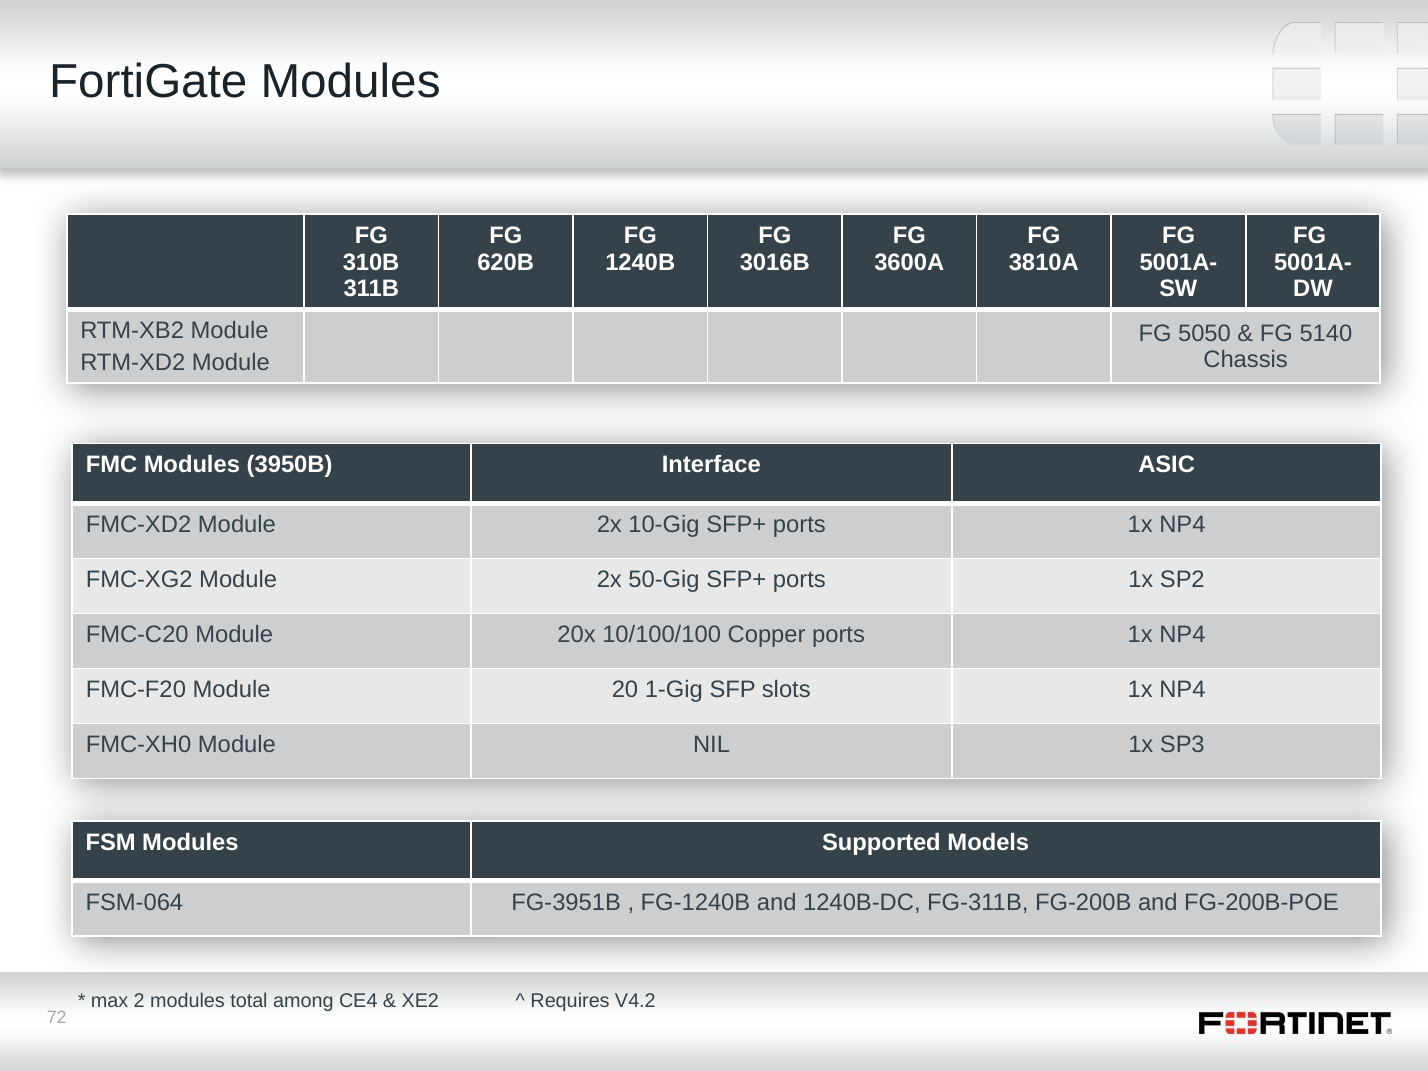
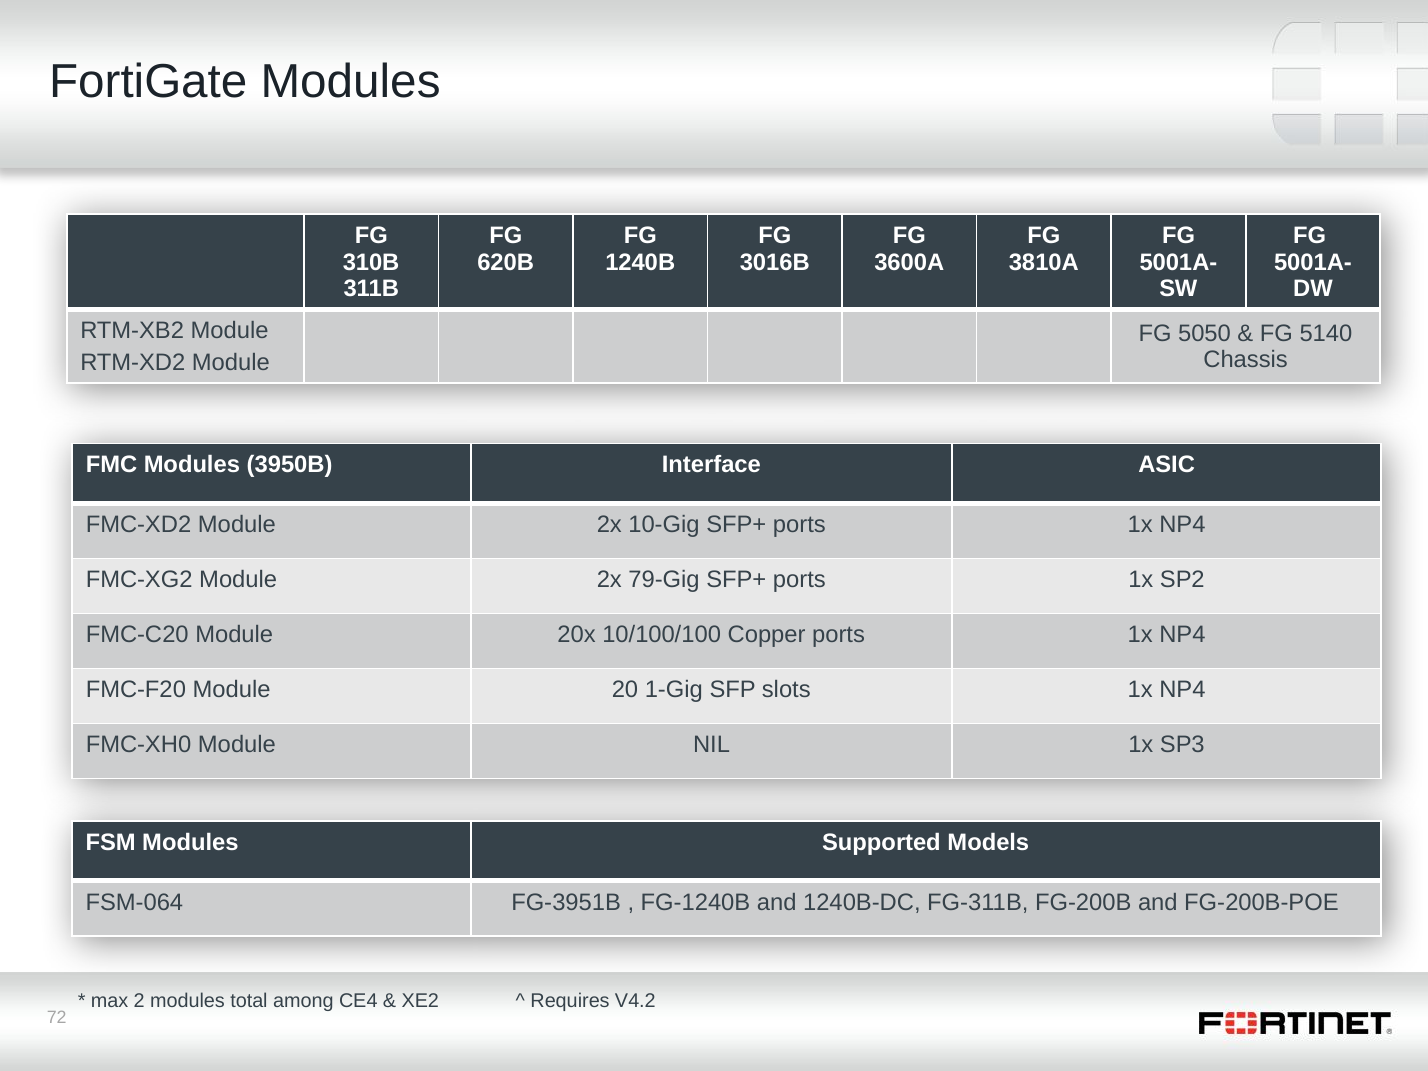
50-Gig: 50-Gig -> 79-Gig
